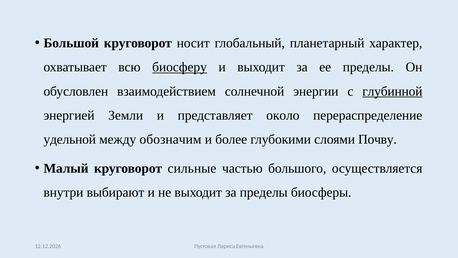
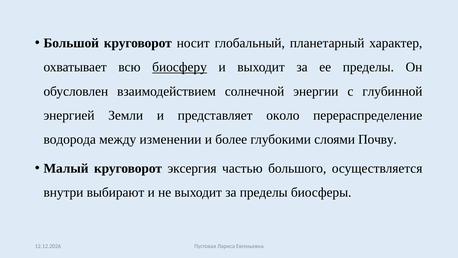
глубинной underline: present -> none
удельной: удельной -> водорода
обозначим: обозначим -> изменении
сильные: сильные -> эксергия
